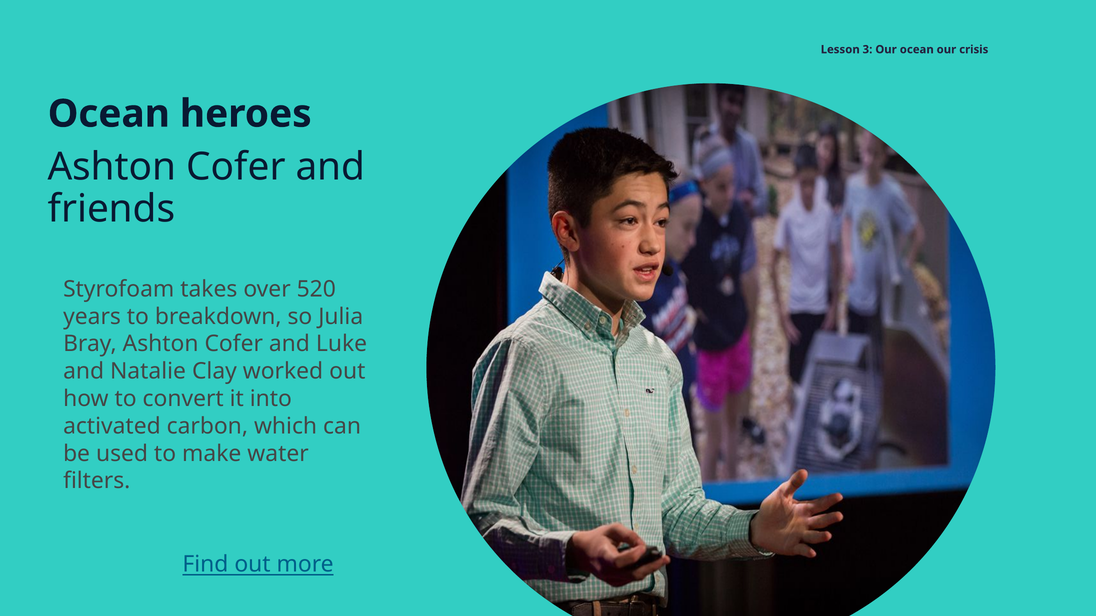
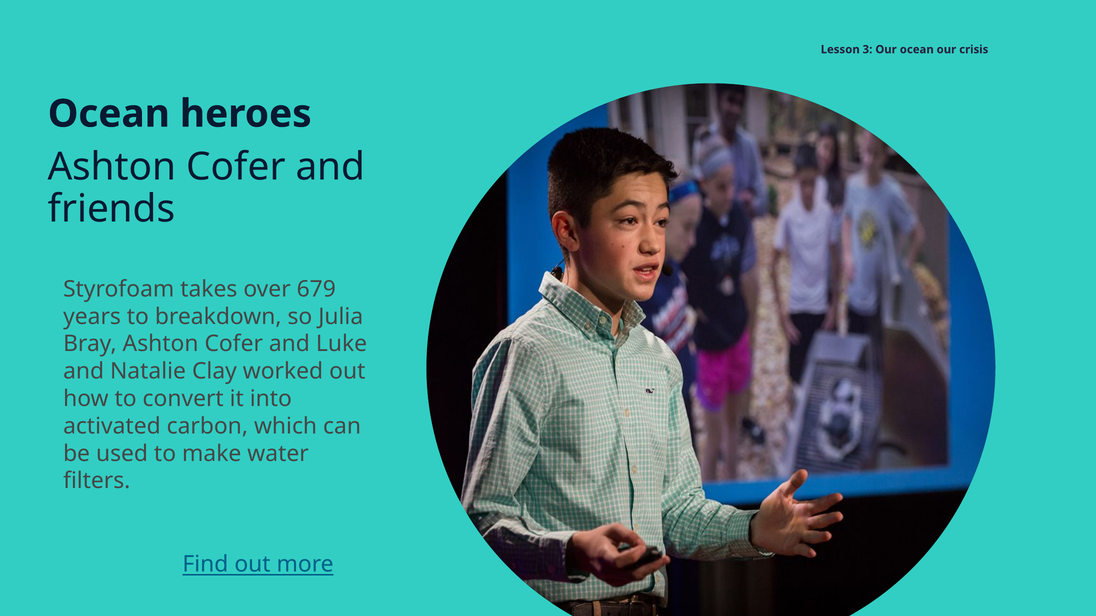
520: 520 -> 679
